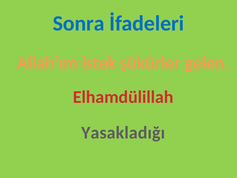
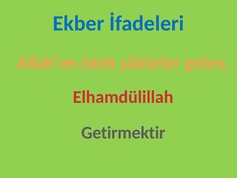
Sonra: Sonra -> Ekber
Yasakladığı: Yasakladığı -> Getirmektir
